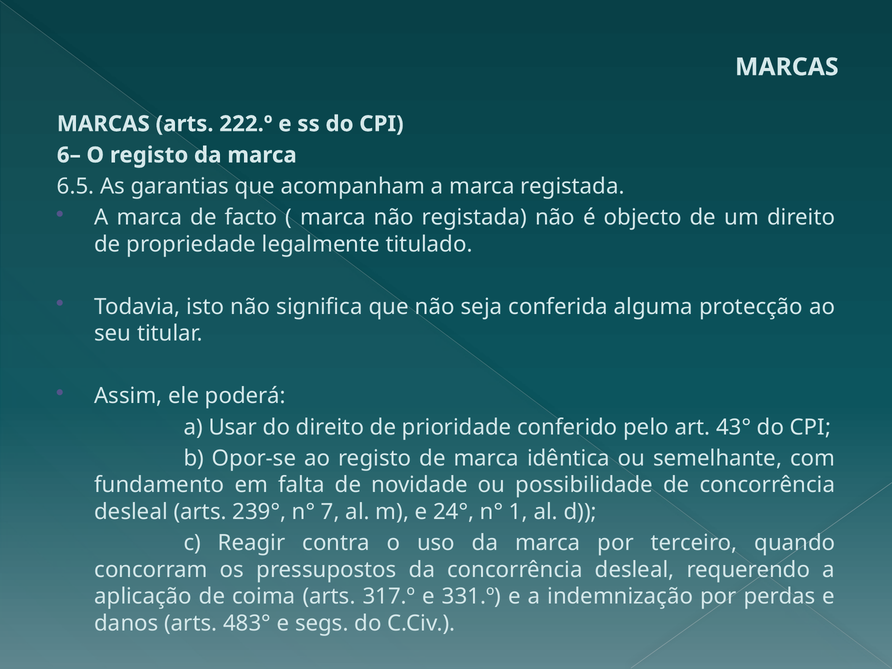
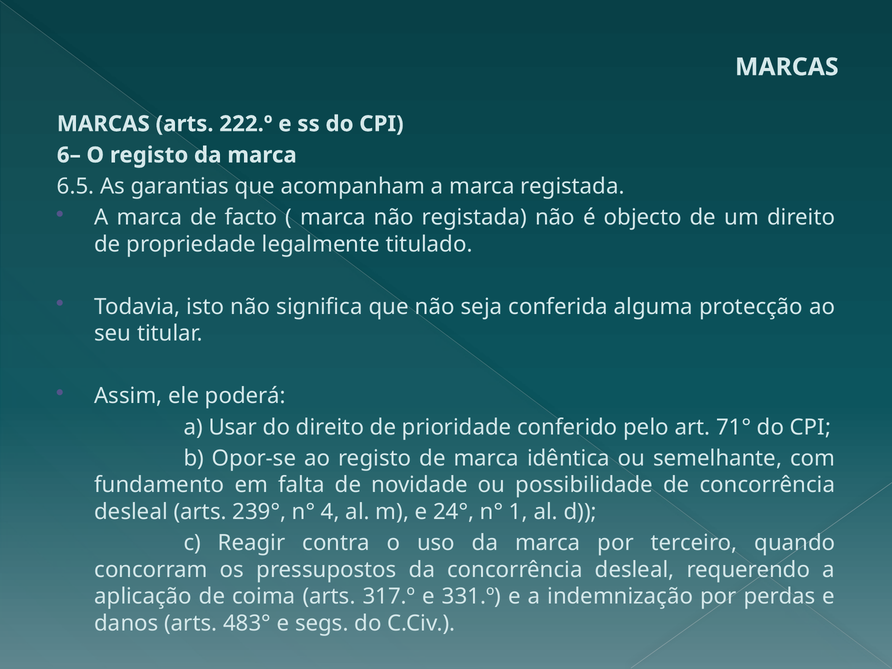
43°: 43° -> 71°
7: 7 -> 4
